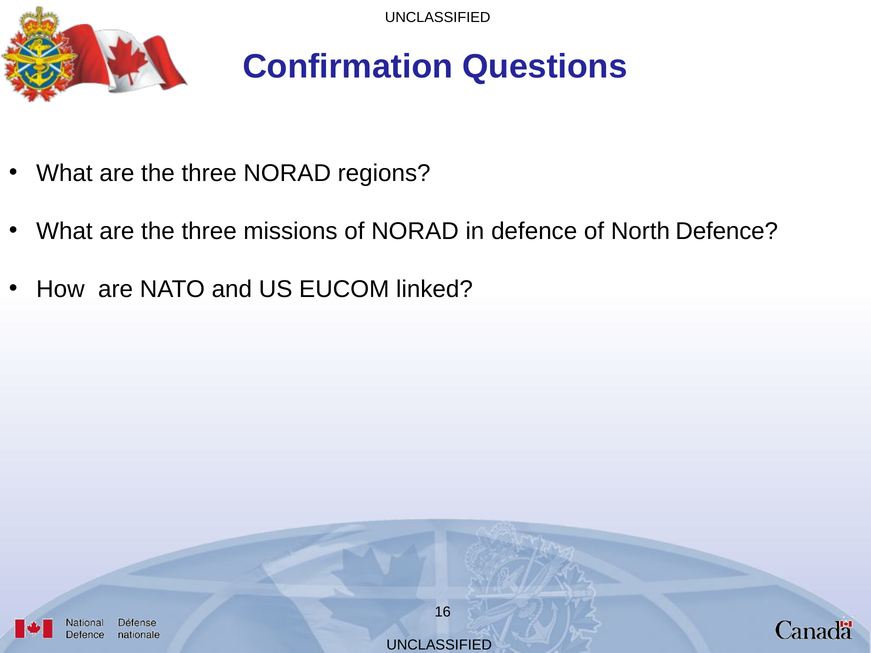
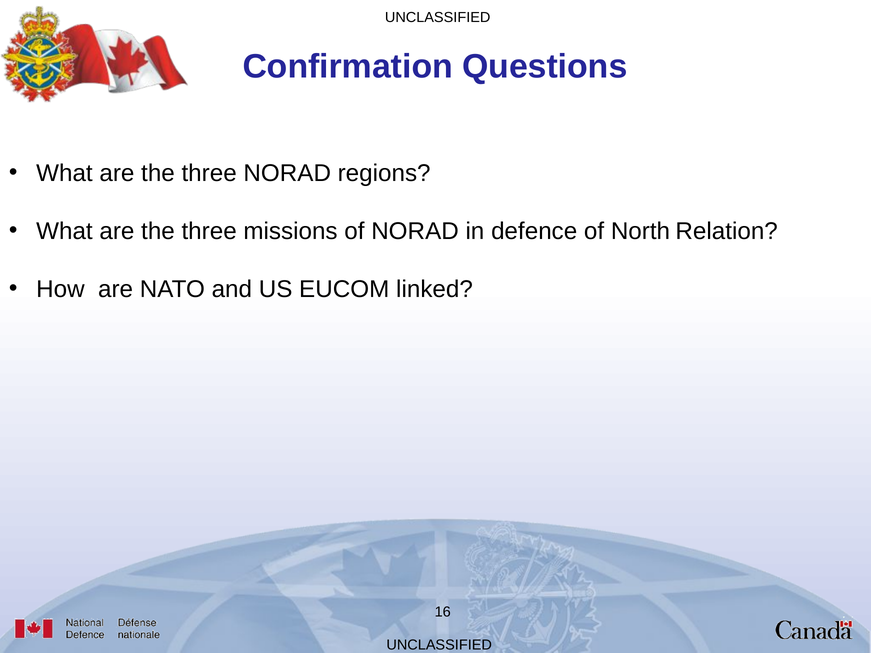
North Defence: Defence -> Relation
